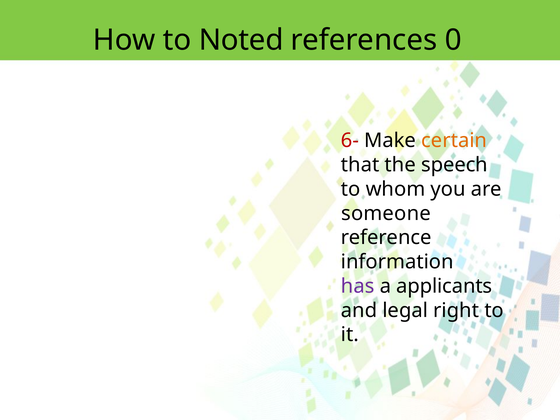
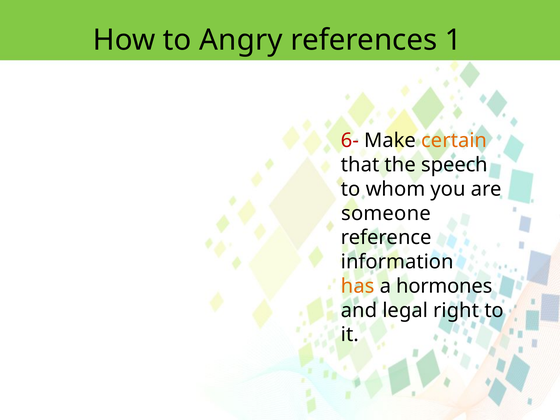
Noted: Noted -> Angry
0: 0 -> 1
has colour: purple -> orange
applicants: applicants -> hormones
